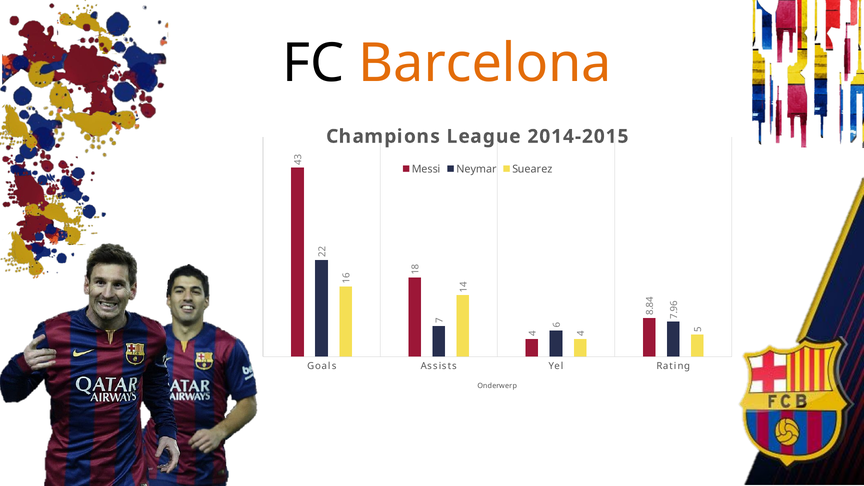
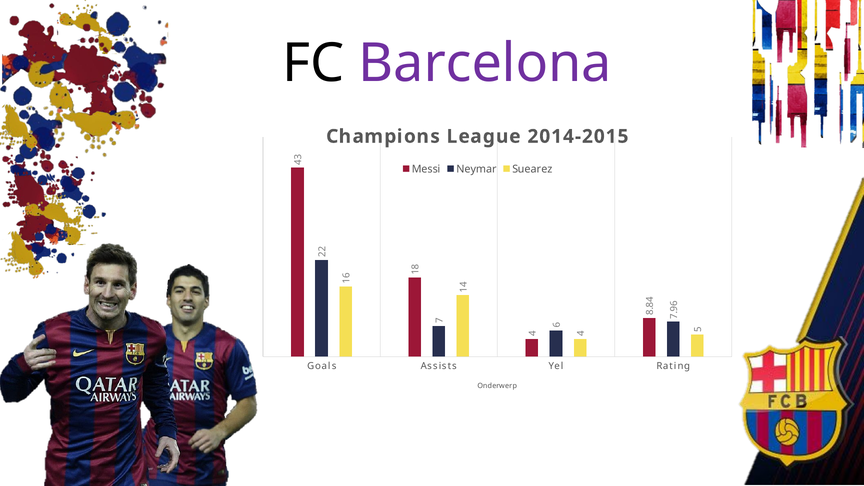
Barcelona colour: orange -> purple
